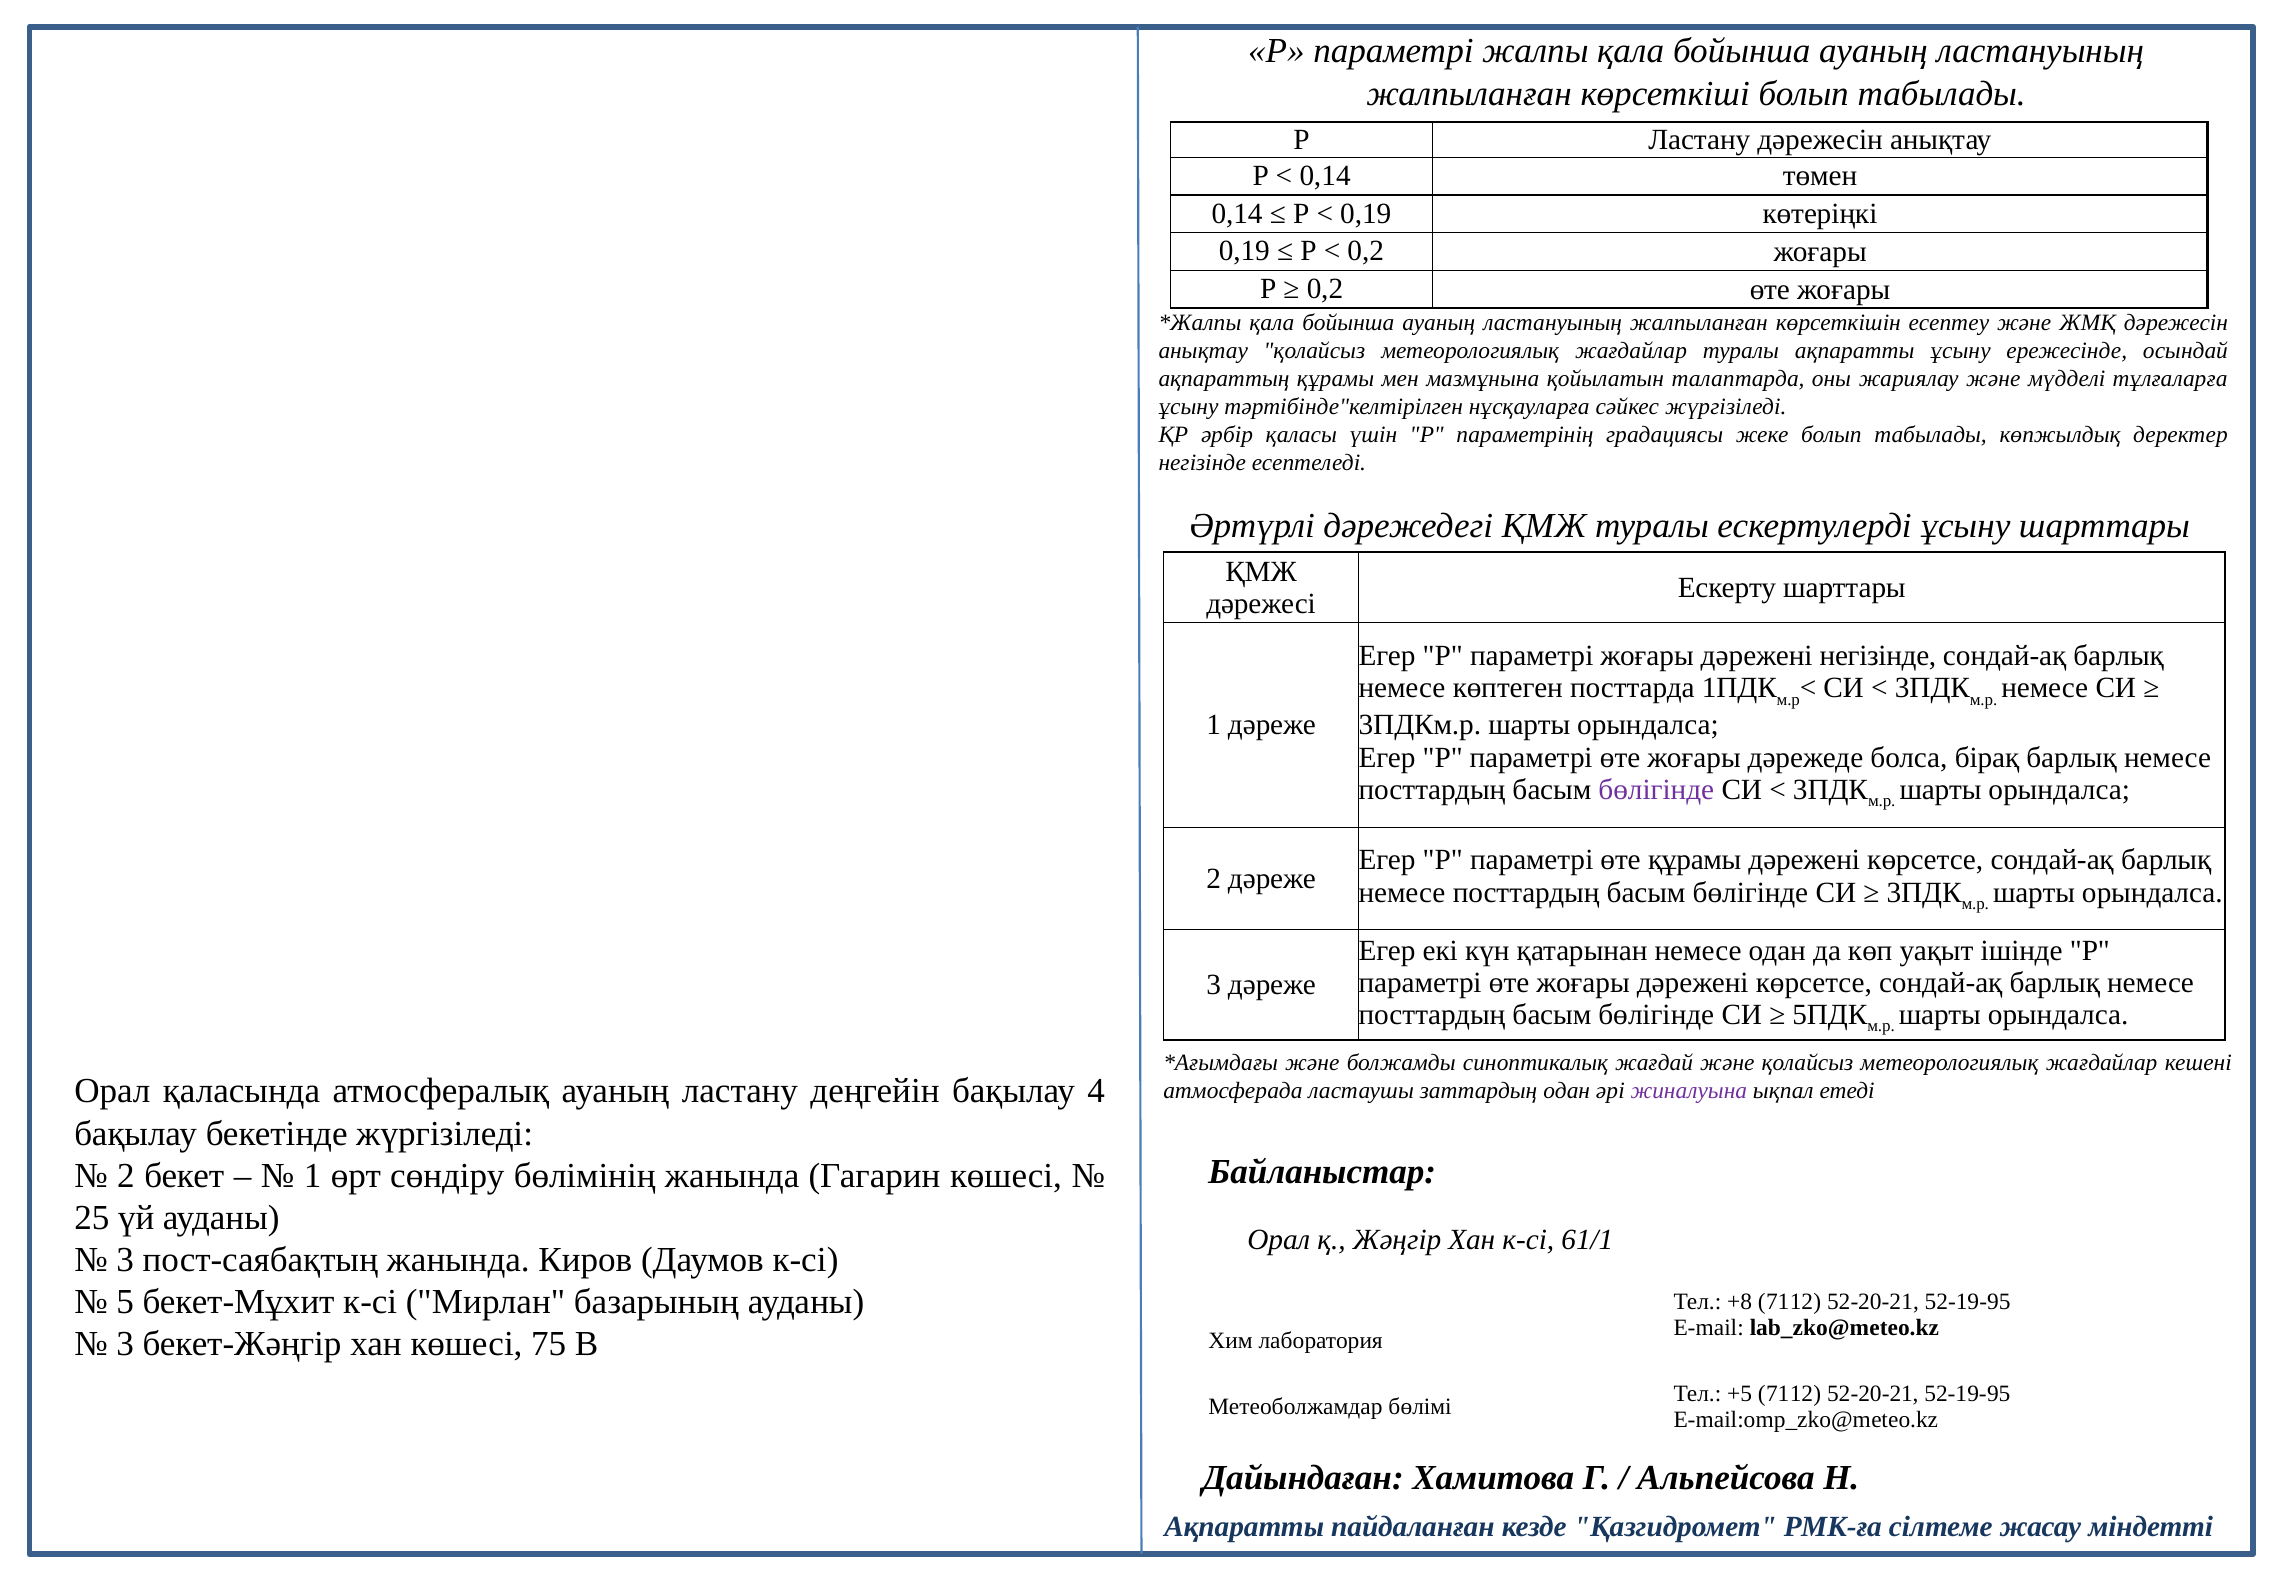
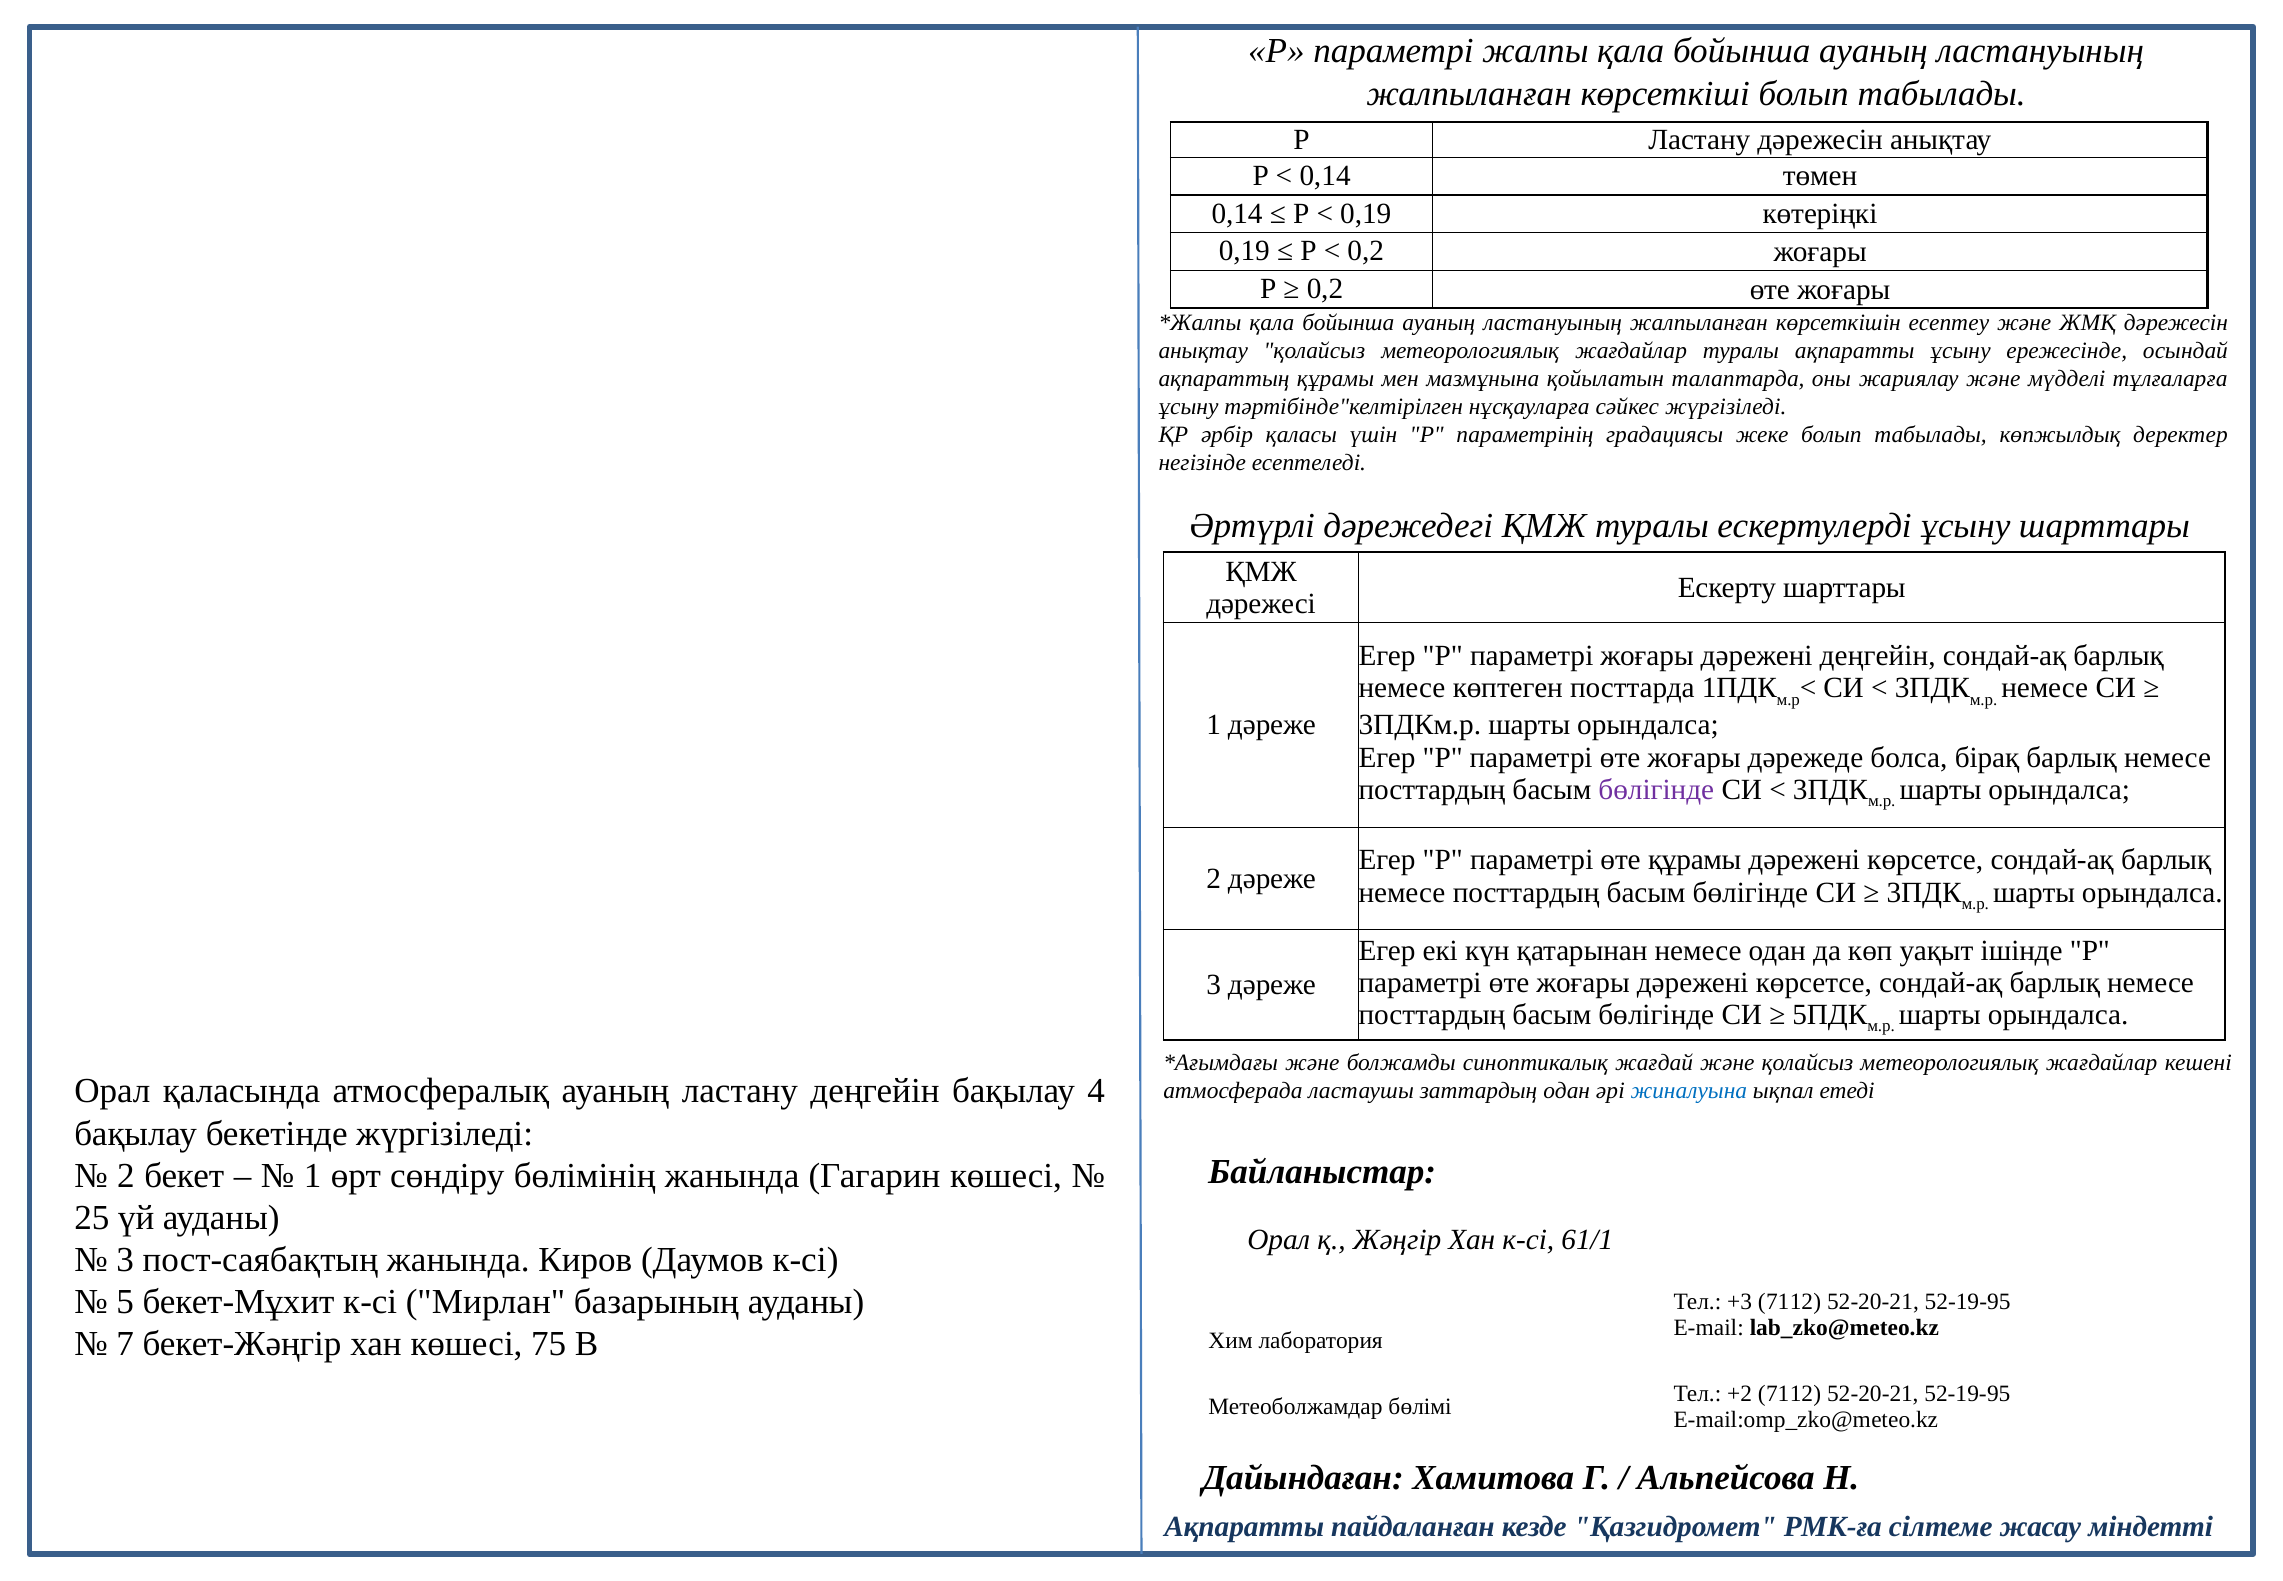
дәрежені негізінде: негізінде -> деңгейін
жиналуына colour: purple -> blue
+8: +8 -> +3
3 at (125, 1344): 3 -> 7
+5: +5 -> +2
